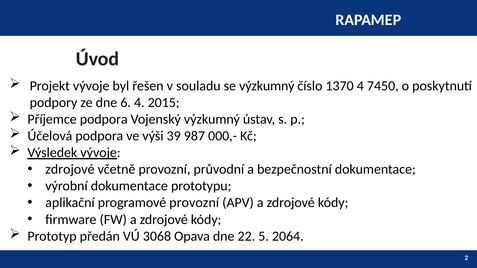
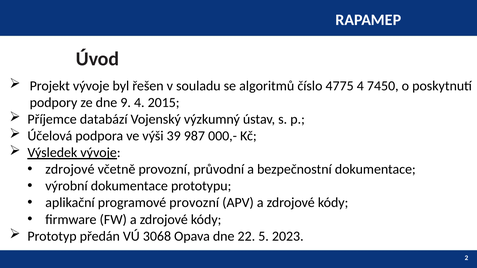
se výzkumný: výzkumný -> algoritmů
1370: 1370 -> 4775
6: 6 -> 9
Příjemce podpora: podpora -> databází
2064: 2064 -> 2023
